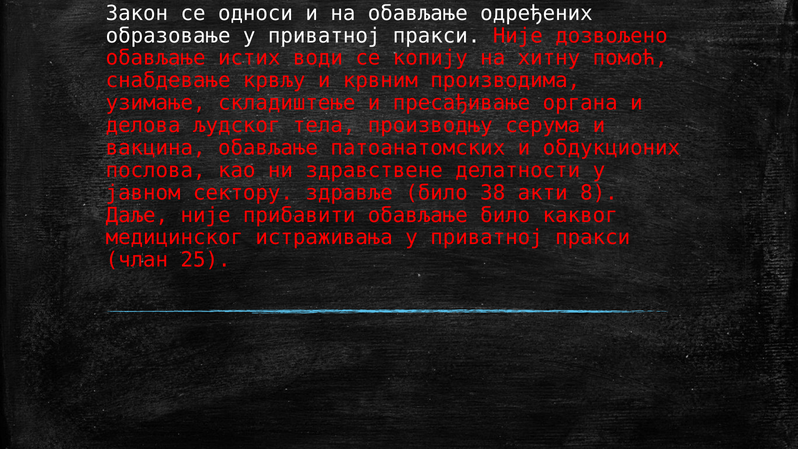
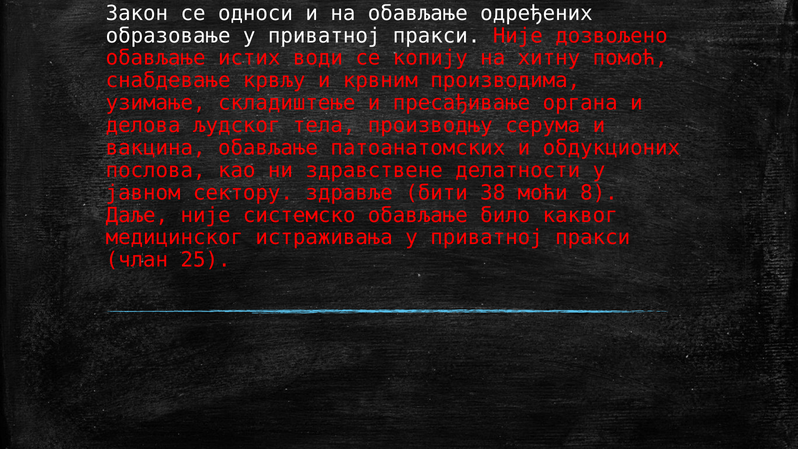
здравље било: било -> бити
акти: акти -> моћи
прибавити: прибавити -> системско
